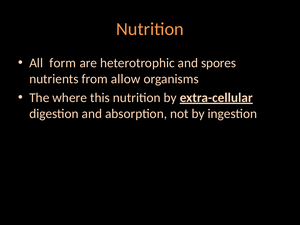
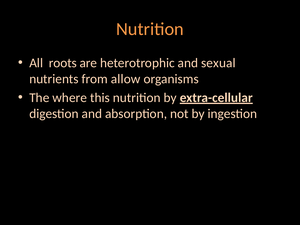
form: form -> roots
spores: spores -> sexual
